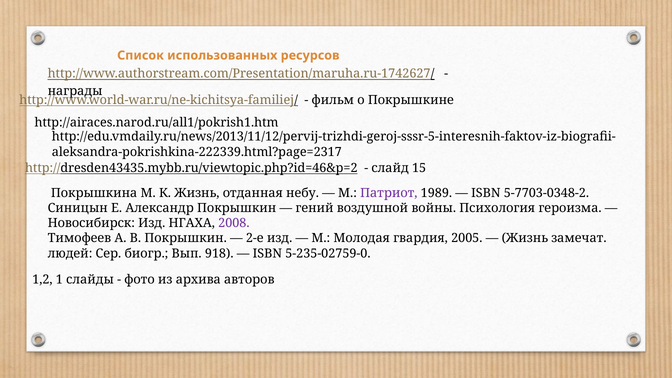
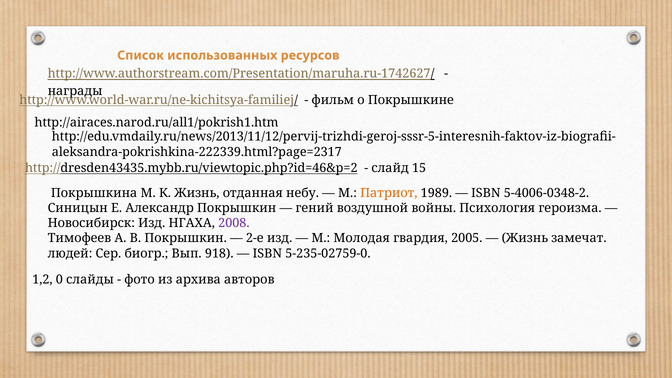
Патриот colour: purple -> orange
5-7703-0348-2: 5-7703-0348-2 -> 5-4006-0348-2
1: 1 -> 0
